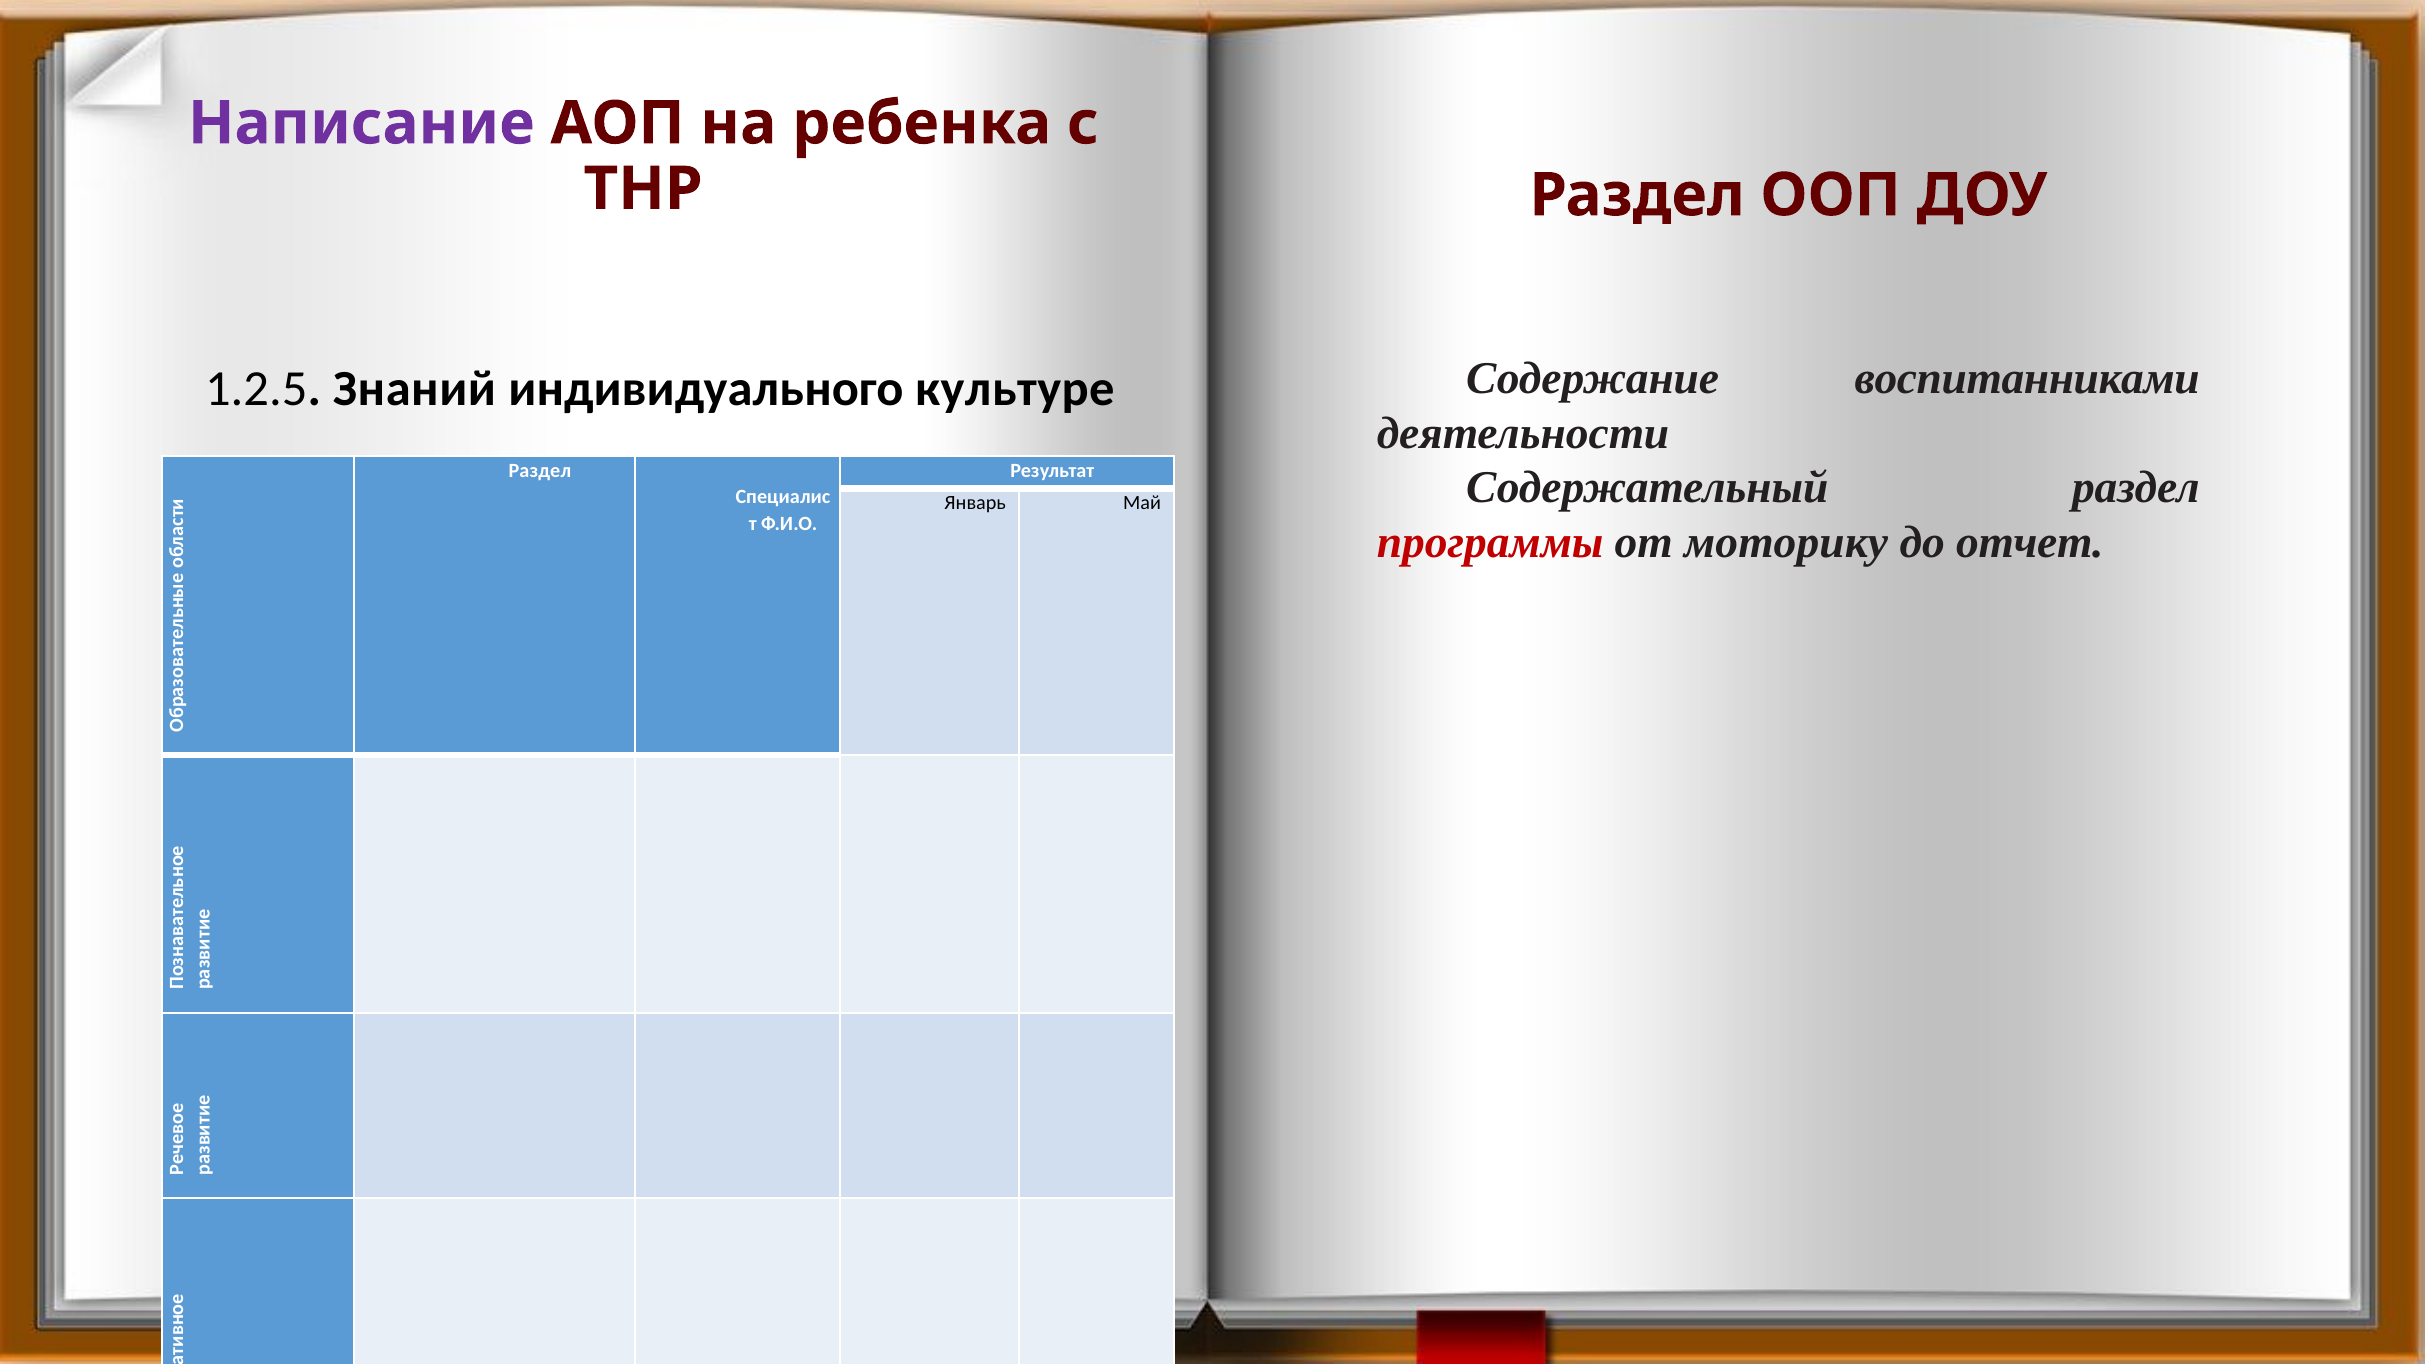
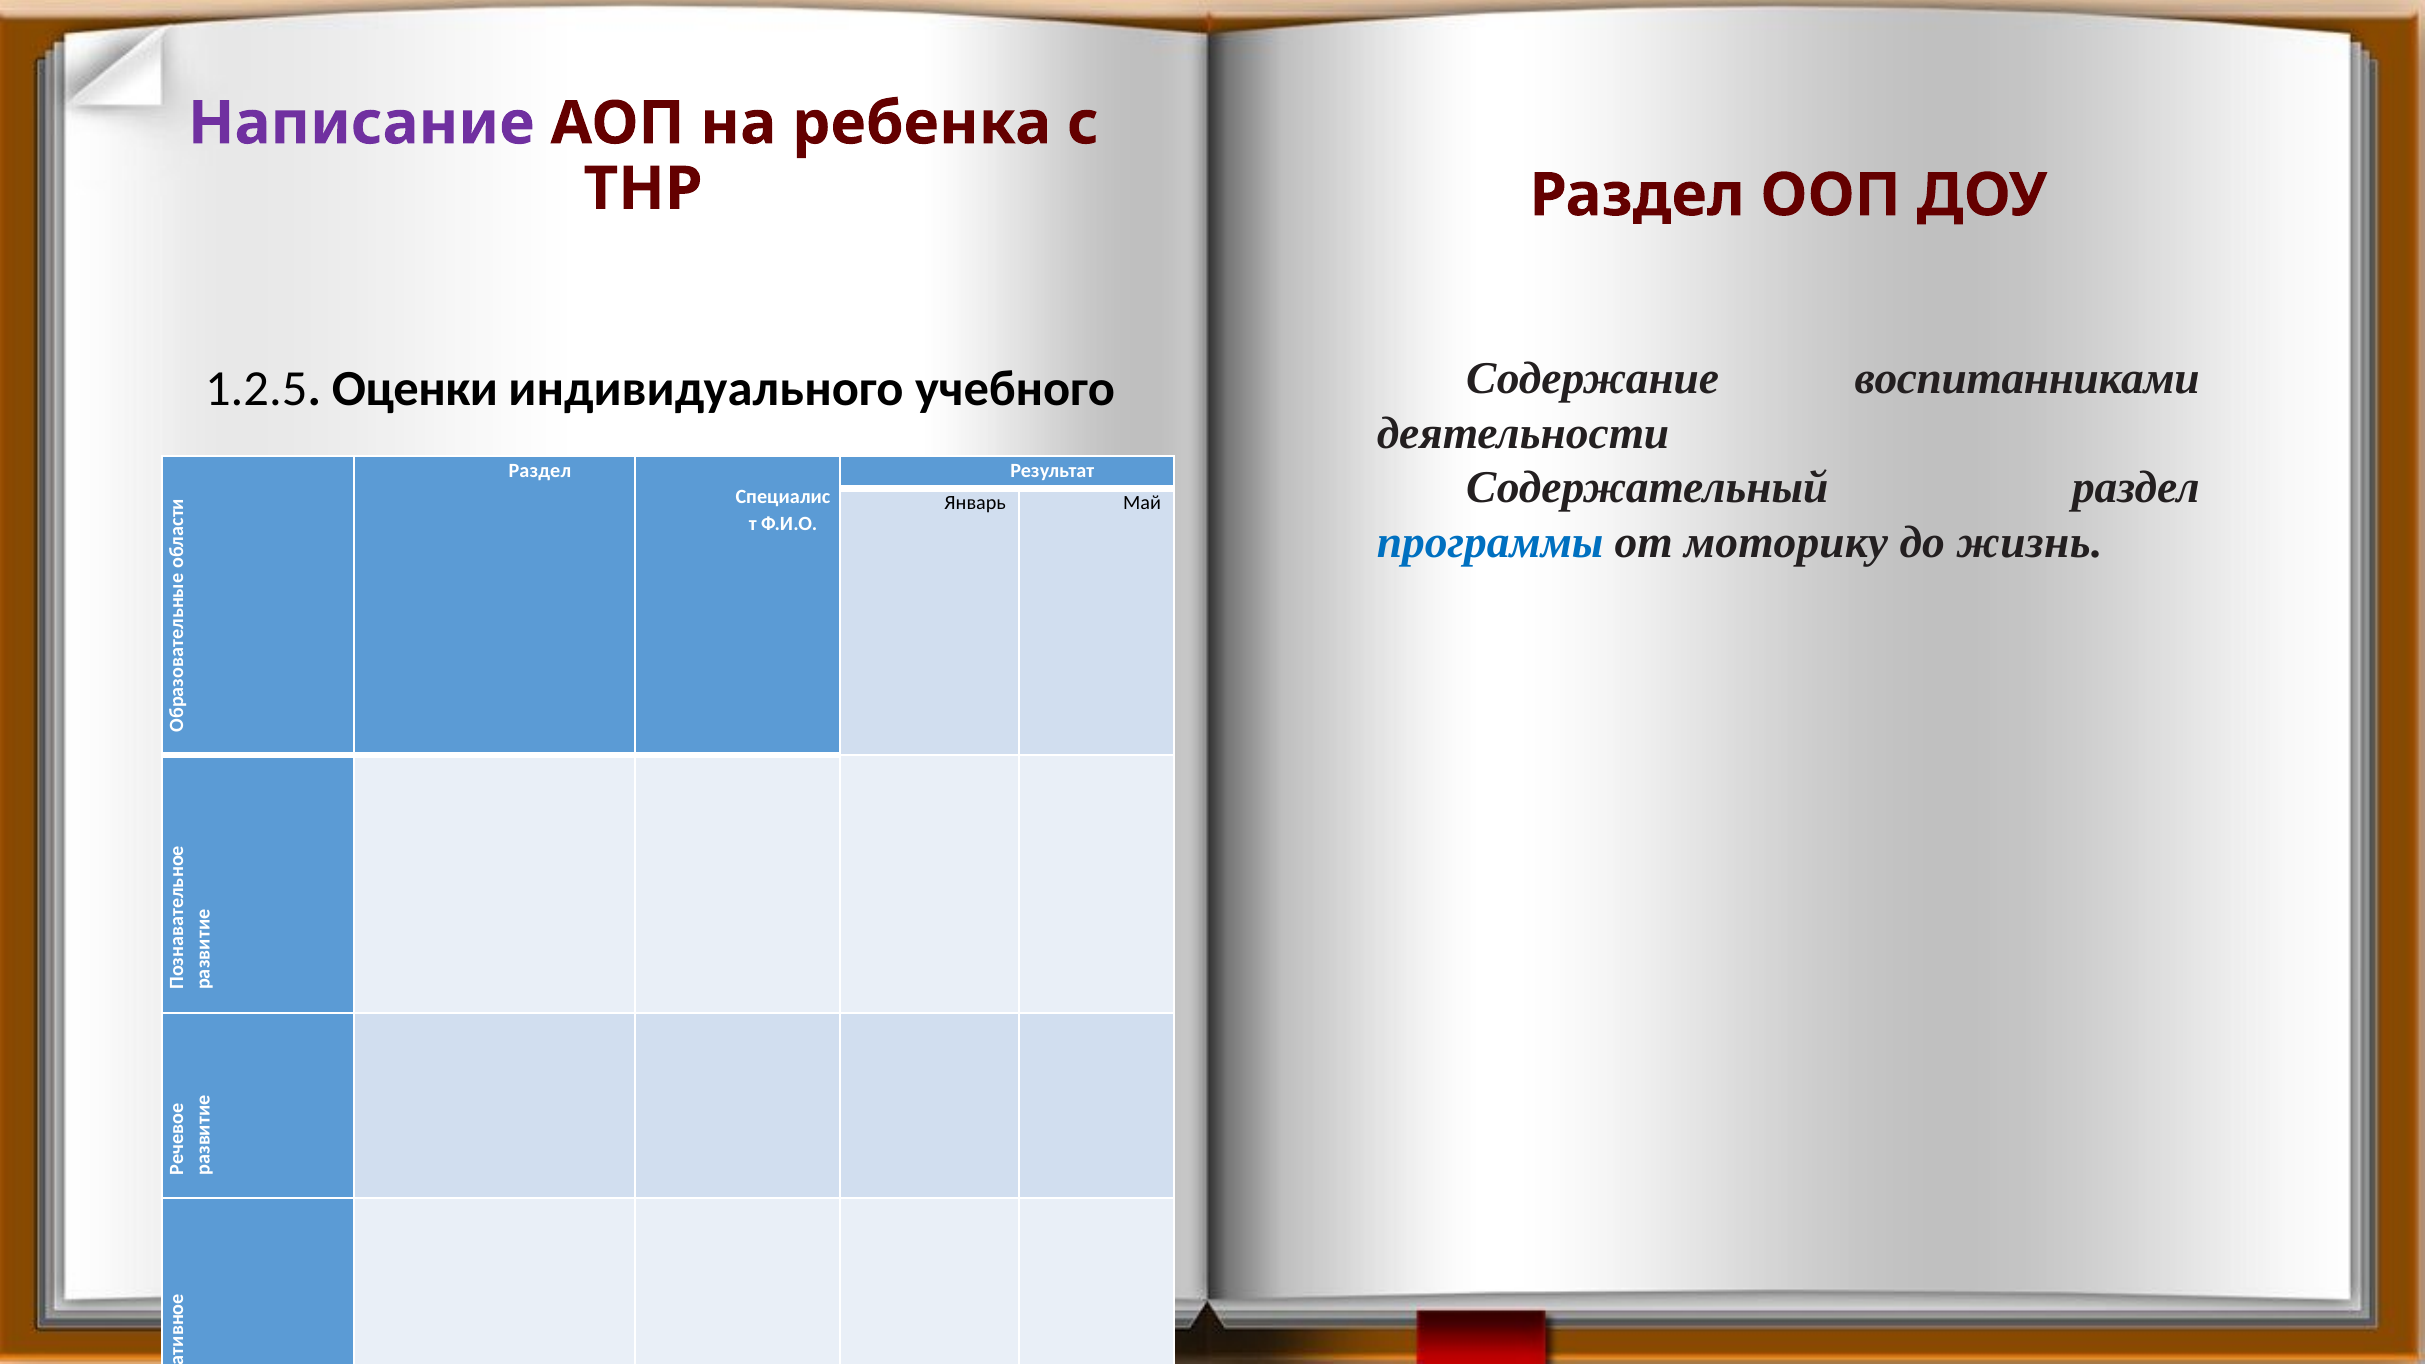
Знаний: Знаний -> Оценки
культуре: культуре -> учебного
программы colour: red -> blue
отчет: отчет -> жизнь
